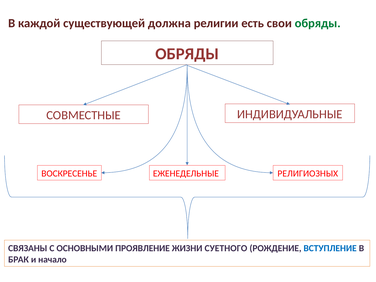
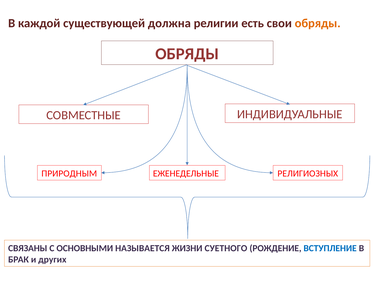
обряды at (318, 23) colour: green -> orange
ВОСКРЕСЕНЬЕ: ВОСКРЕСЕНЬЕ -> ПРИРОДНЫМ
ПРОЯВЛЕНИЕ: ПРОЯВЛЕНИЕ -> НАЗЫВАЕТСЯ
начало: начало -> других
